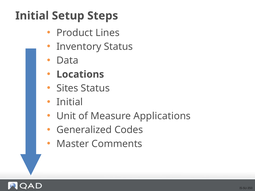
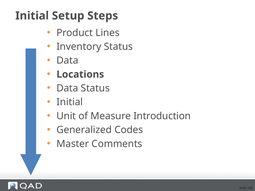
Sites at (67, 88): Sites -> Data
Applications: Applications -> Introduction
